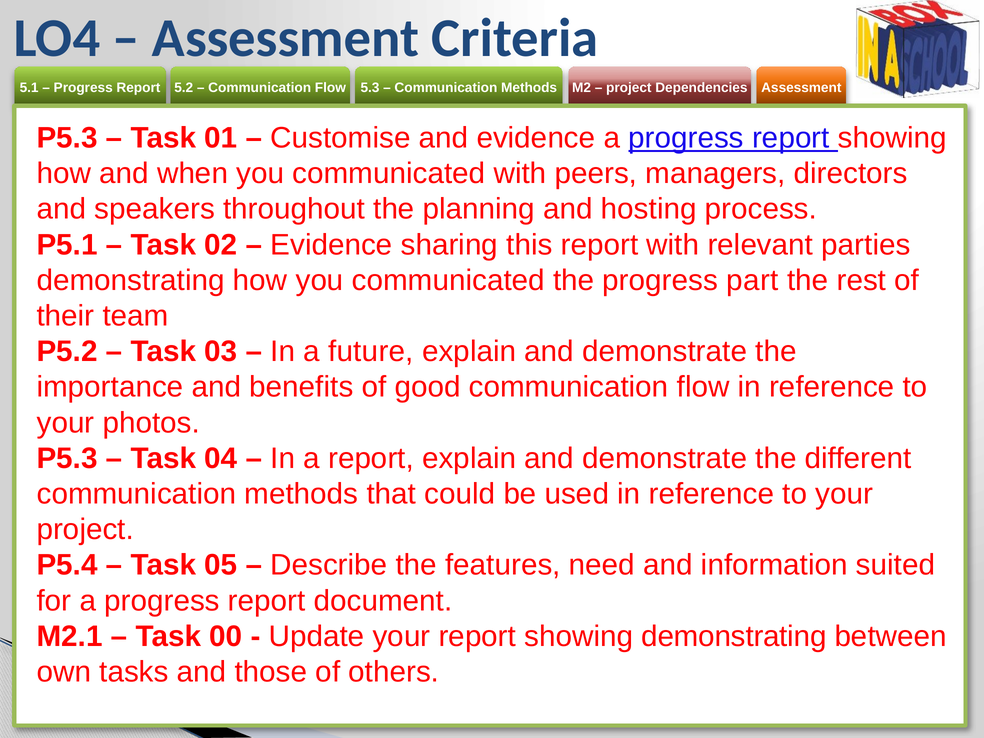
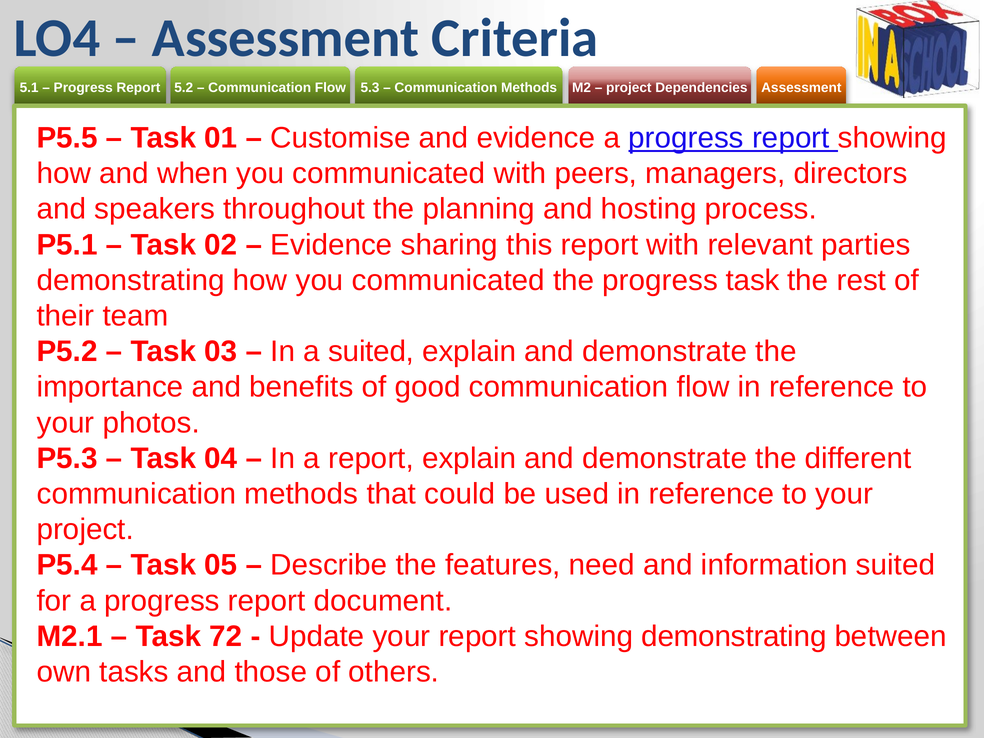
P5.3 at (67, 138): P5.3 -> P5.5
progress part: part -> task
a future: future -> suited
00: 00 -> 72
